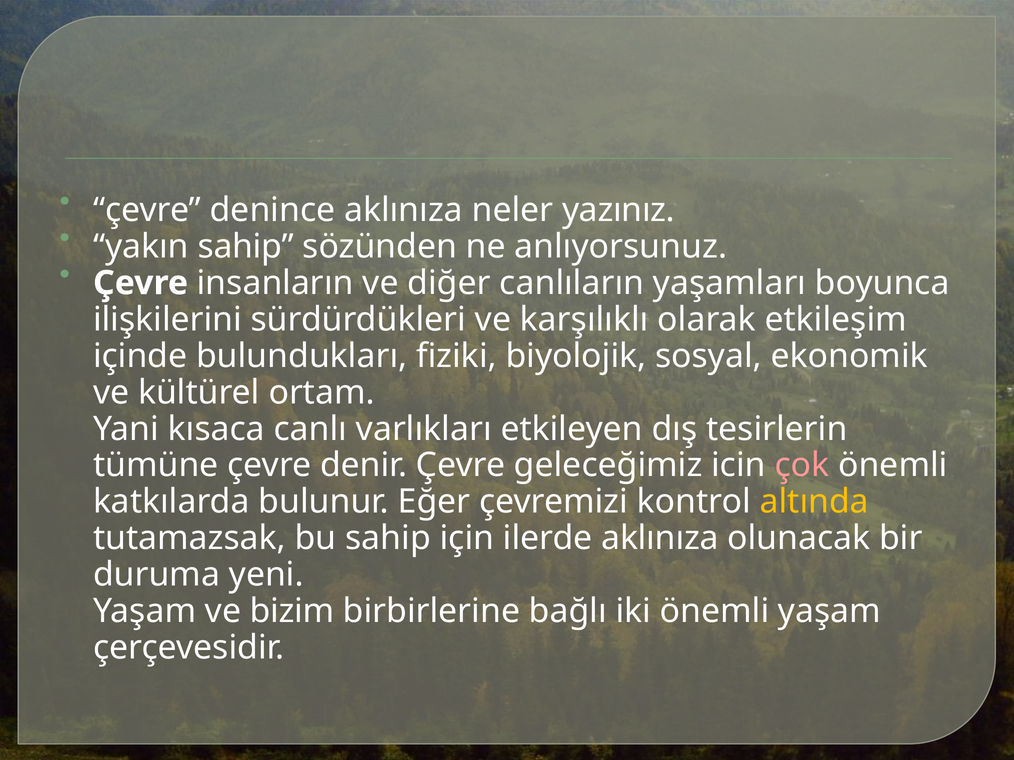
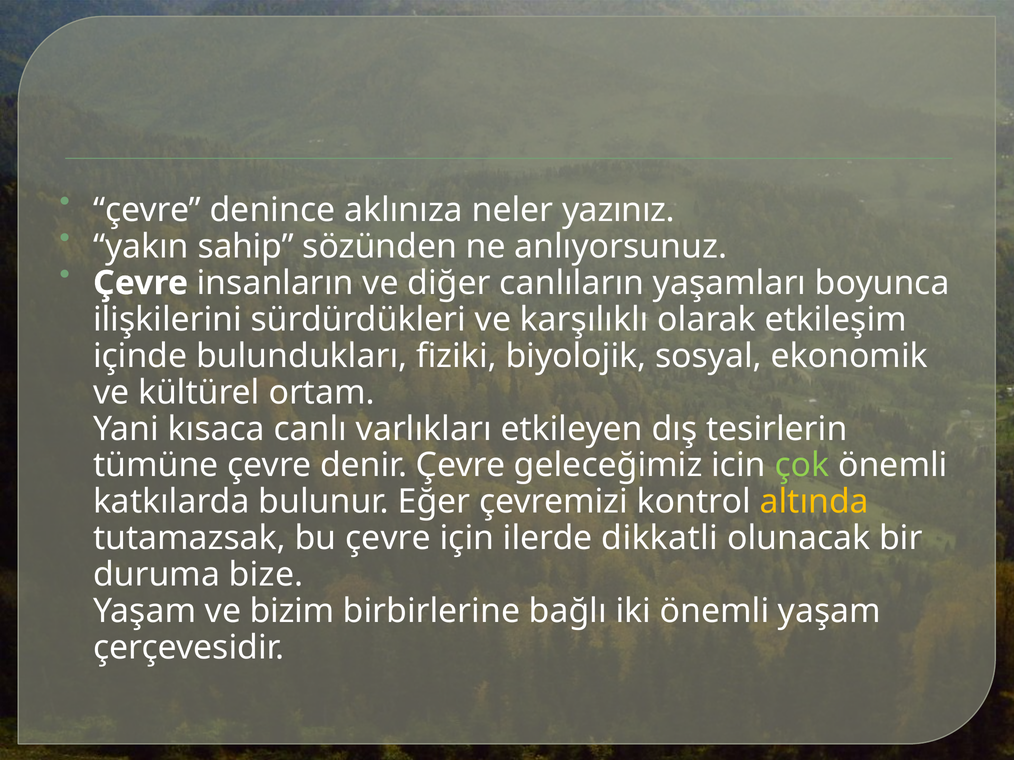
çok colour: pink -> light green
bu sahip: sahip -> çevre
ilerde aklınıza: aklınıza -> dikkatli
yeni: yeni -> bize
